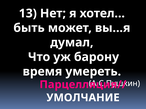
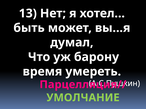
УМОЛЧАНИЕ colour: white -> light green
